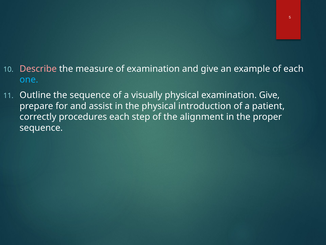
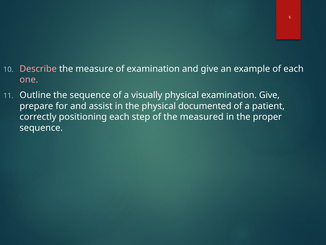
one colour: light blue -> pink
introduction: introduction -> documented
procedures: procedures -> positioning
alignment: alignment -> measured
